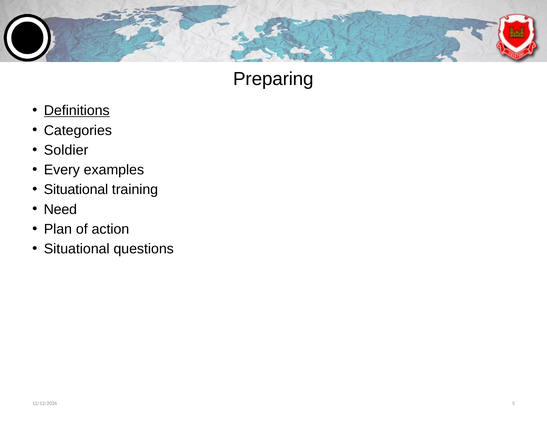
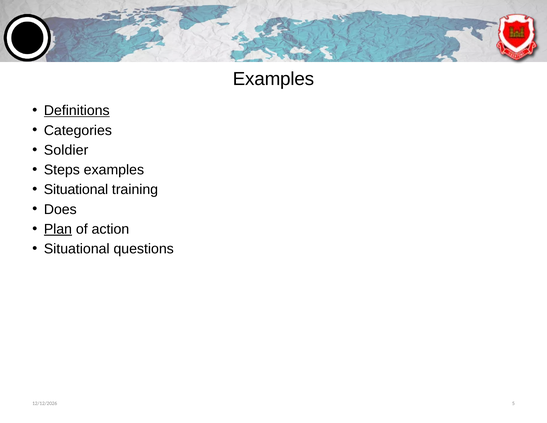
Preparing at (274, 79): Preparing -> Examples
Every: Every -> Steps
Need: Need -> Does
Plan underline: none -> present
